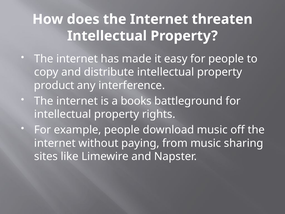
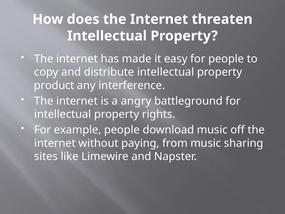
books: books -> angry
